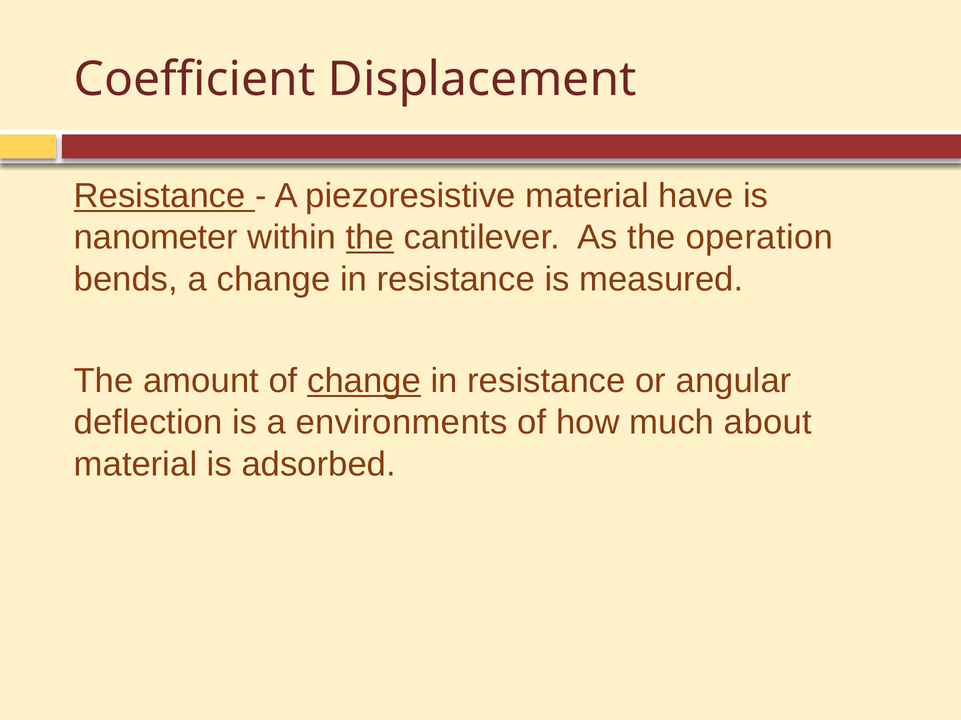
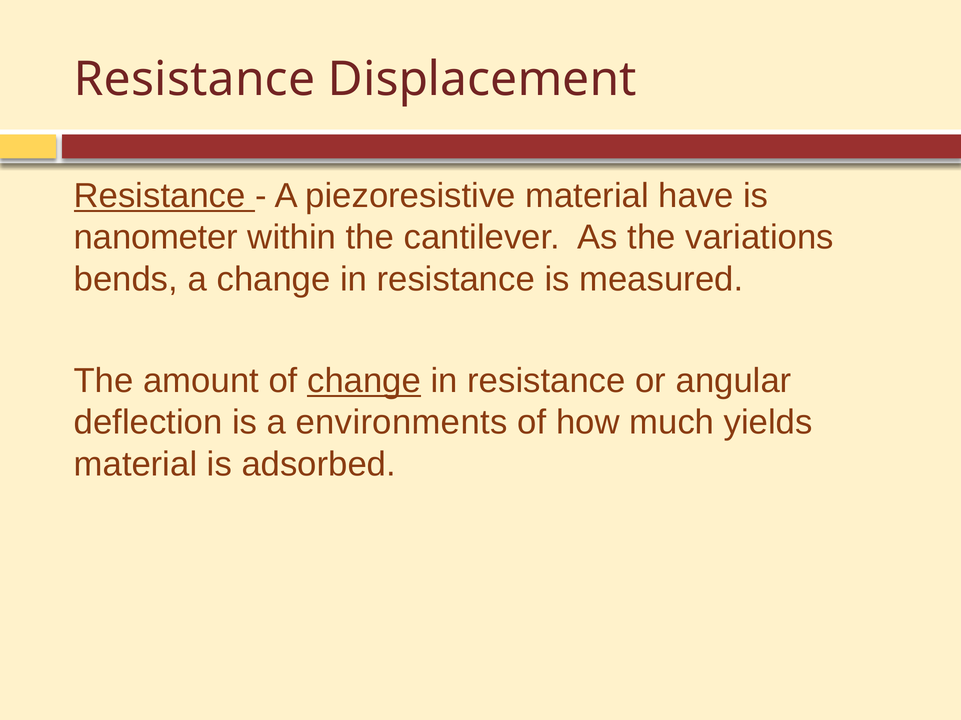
Coefficient at (195, 79): Coefficient -> Resistance
the at (370, 238) underline: present -> none
operation: operation -> variations
about: about -> yields
